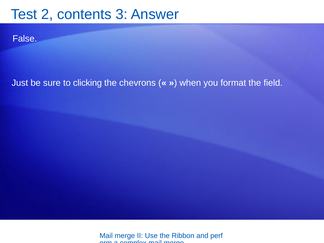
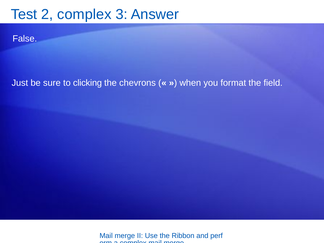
2 contents: contents -> complex
